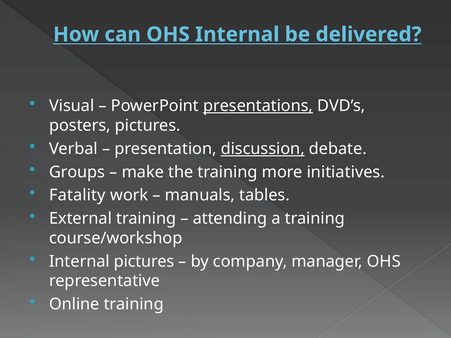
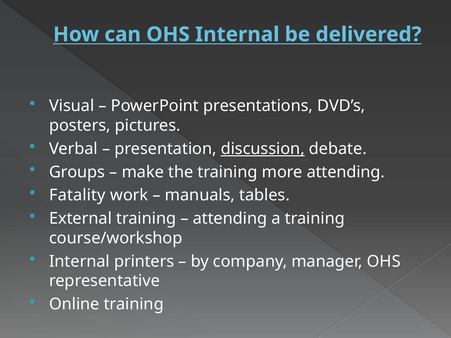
presentations underline: present -> none
more initiatives: initiatives -> attending
Internal pictures: pictures -> printers
